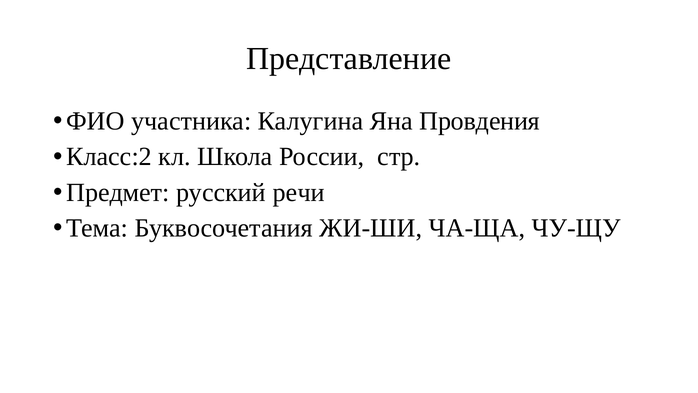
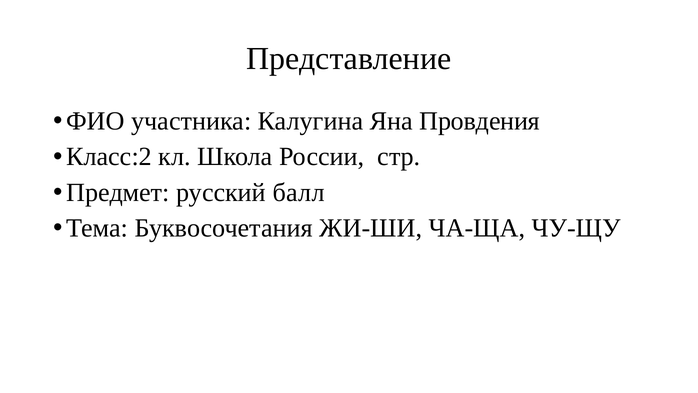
речи: речи -> балл
